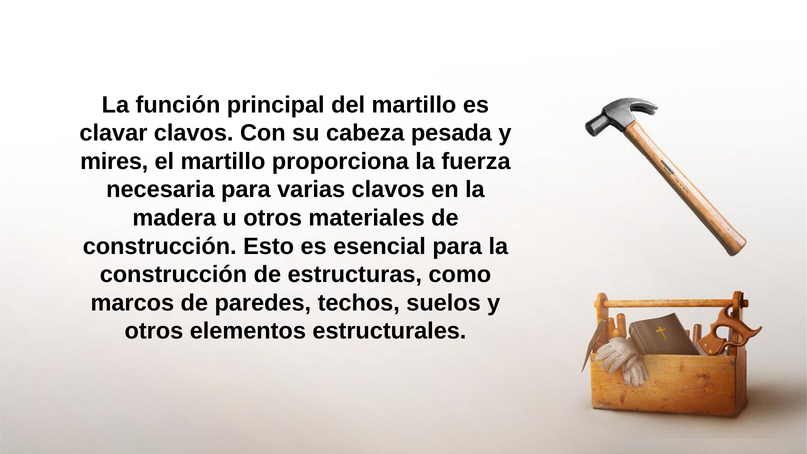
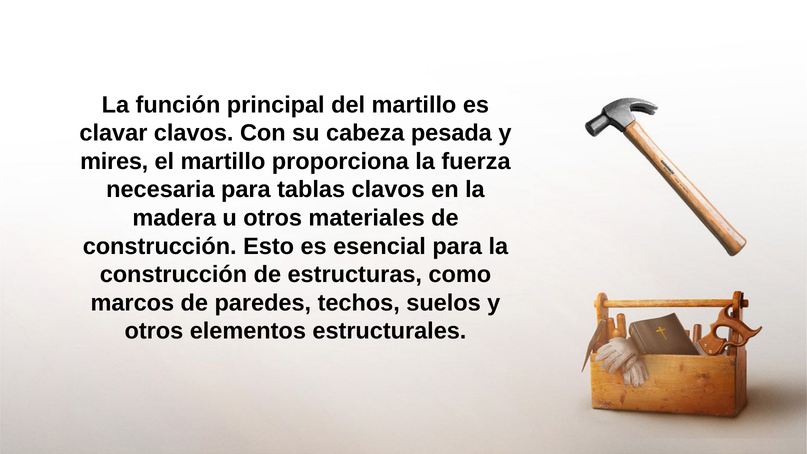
varias: varias -> tablas
